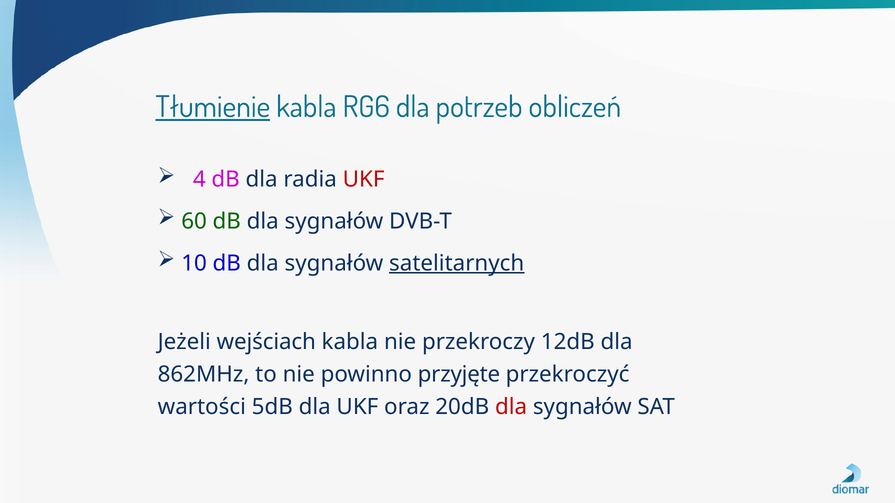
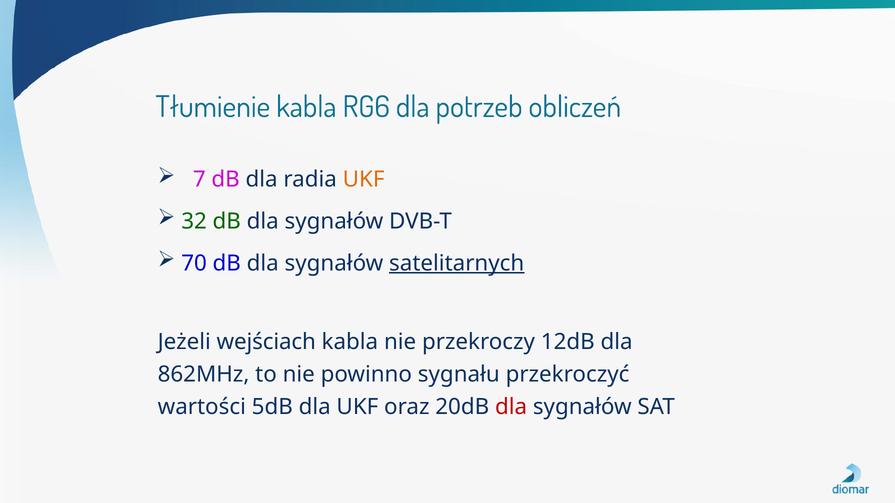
Tłumienie underline: present -> none
4: 4 -> 7
UKF at (364, 179) colour: red -> orange
60: 60 -> 32
10: 10 -> 70
przyjęte: przyjęte -> sygnału
